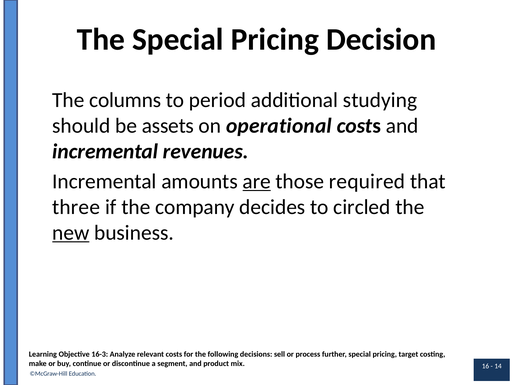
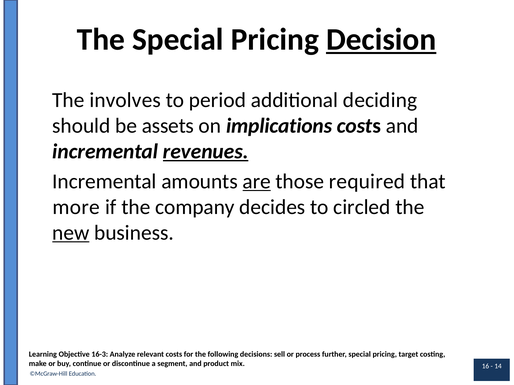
Decision underline: none -> present
columns: columns -> involves
studying: studying -> deciding
operational: operational -> implications
revenues underline: none -> present
three: three -> more
